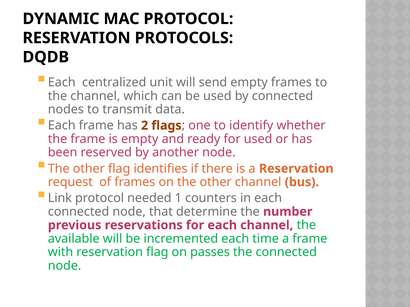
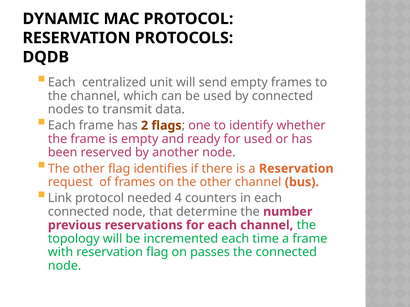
1: 1 -> 4
available: available -> topology
